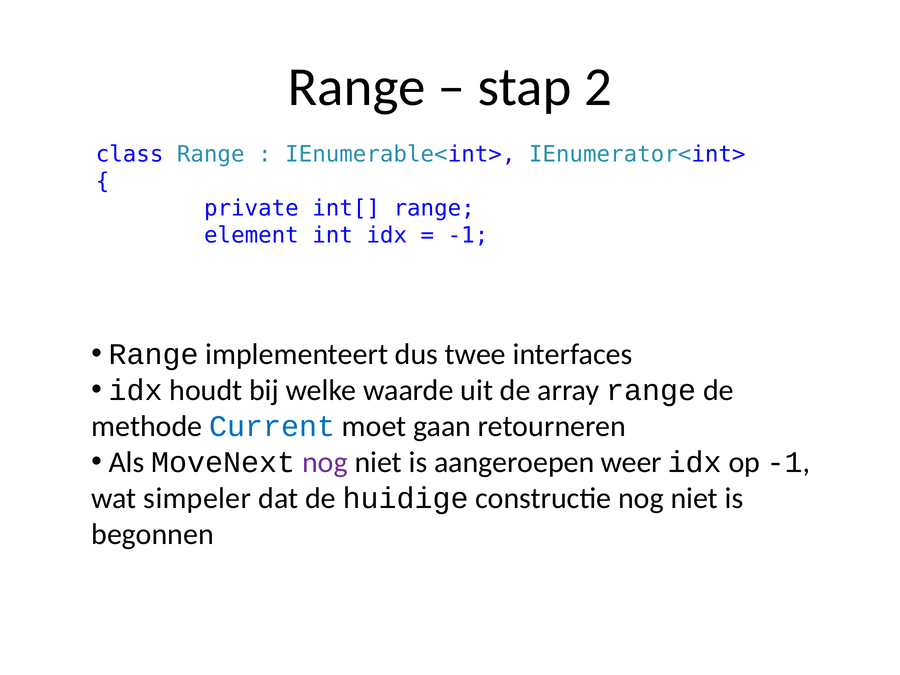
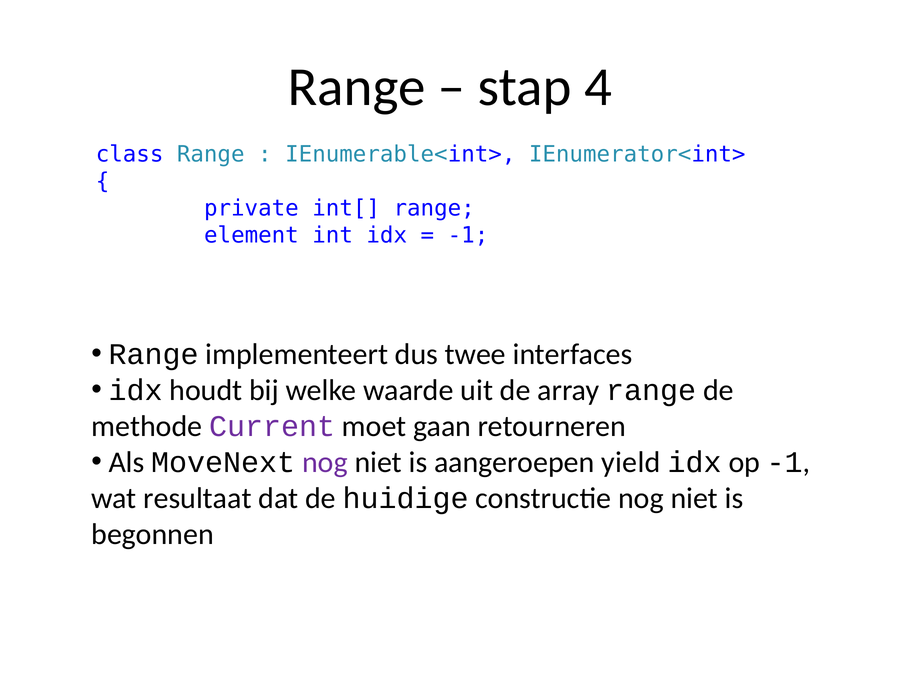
2: 2 -> 4
Current colour: blue -> purple
weer: weer -> yield
simpeler: simpeler -> resultaat
